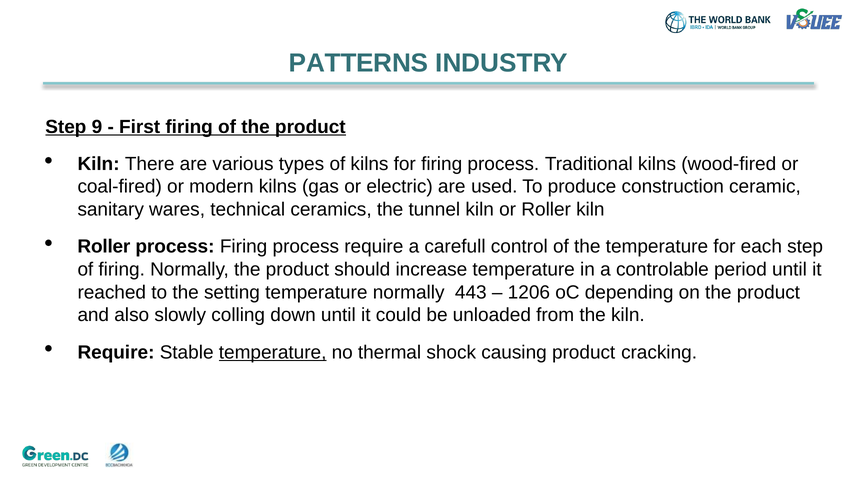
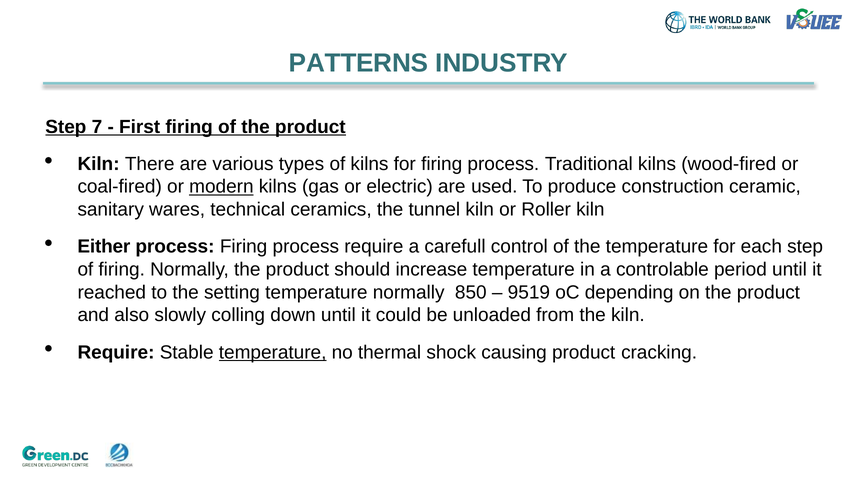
9: 9 -> 7
modern underline: none -> present
Roller at (104, 247): Roller -> Either
443: 443 -> 850
1206: 1206 -> 9519
